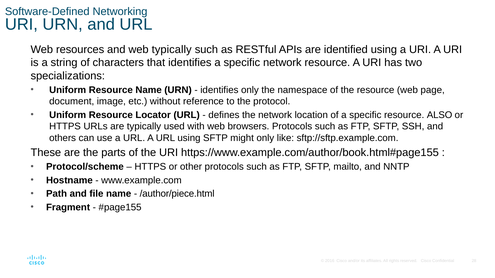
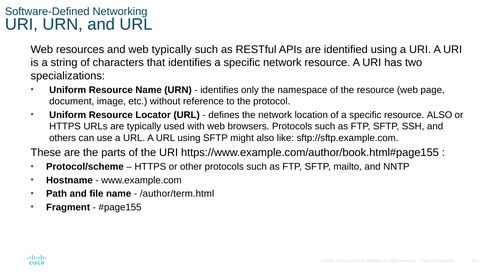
might only: only -> also
/author/piece.html: /author/piece.html -> /author/term.html
